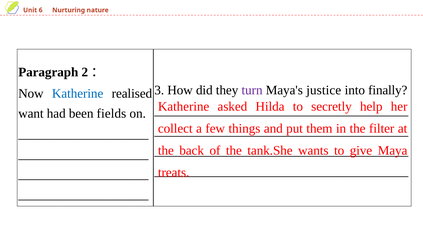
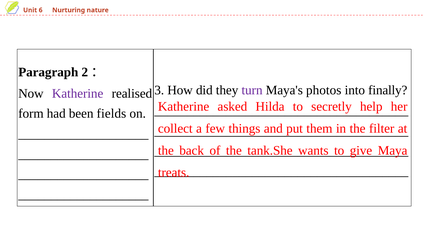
justice: justice -> photos
Katherine at (78, 93) colour: blue -> purple
want: want -> form
